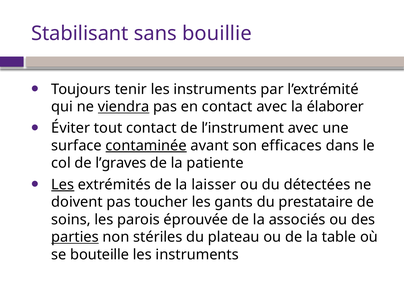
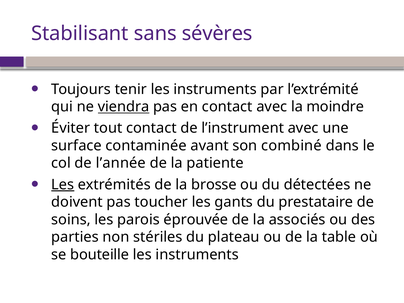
bouillie: bouillie -> sévères
élaborer: élaborer -> moindre
contaminée underline: present -> none
efficaces: efficaces -> combiné
l’graves: l’graves -> l’année
laisser: laisser -> brosse
parties underline: present -> none
